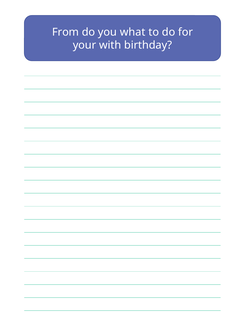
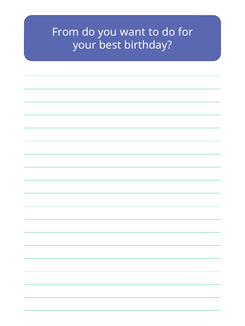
what: what -> want
with: with -> best
